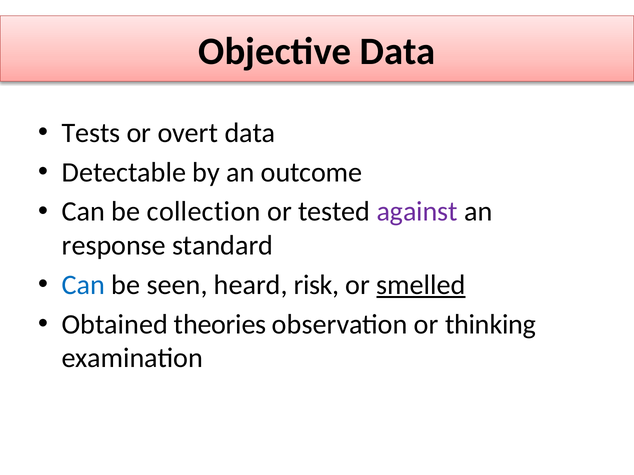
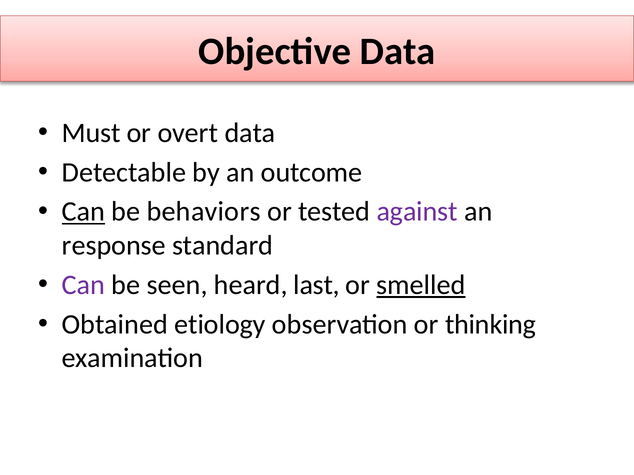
Tests: Tests -> Must
Can at (83, 212) underline: none -> present
collection: collection -> behaviors
Can at (83, 285) colour: blue -> purple
risk: risk -> last
theories: theories -> etiology
